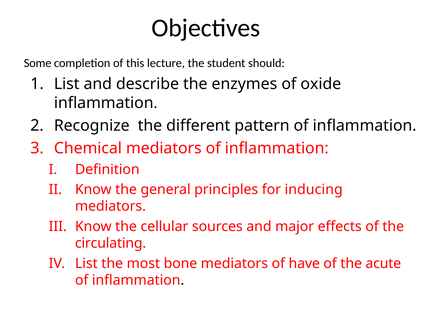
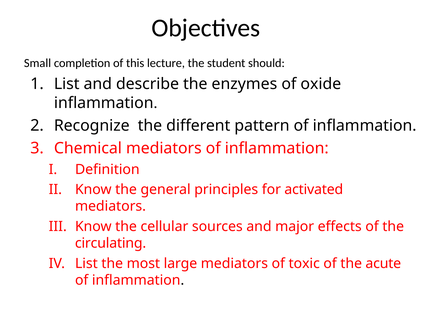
Some: Some -> Small
inducing: inducing -> activated
bone: bone -> large
have: have -> toxic
